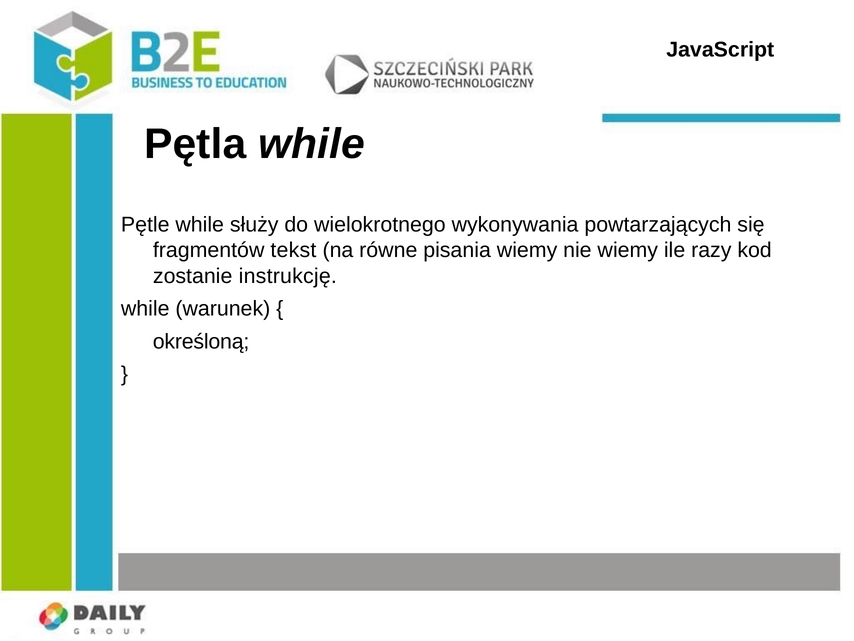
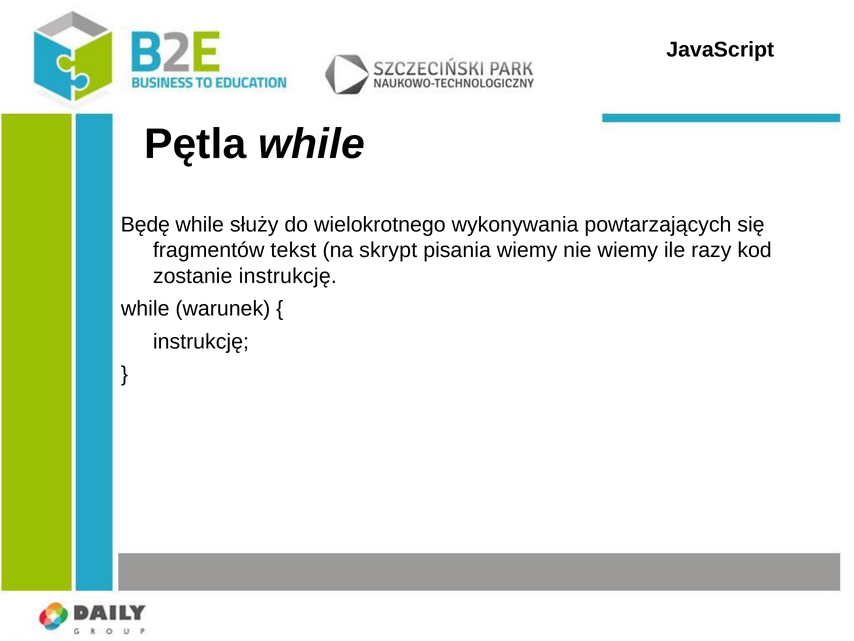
Pętle: Pętle -> Będę
równe: równe -> skrypt
określoną at (201, 341): określoną -> instrukcję
